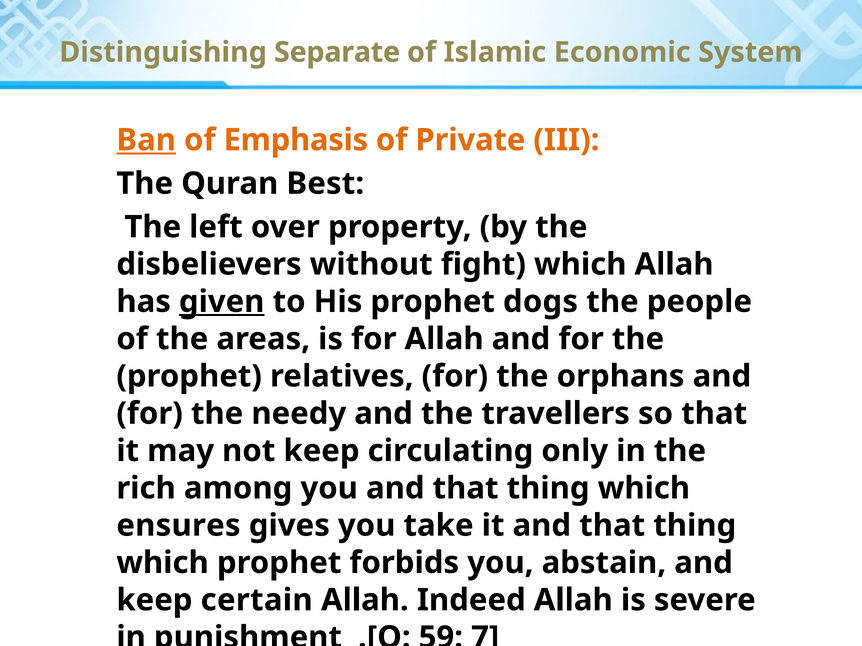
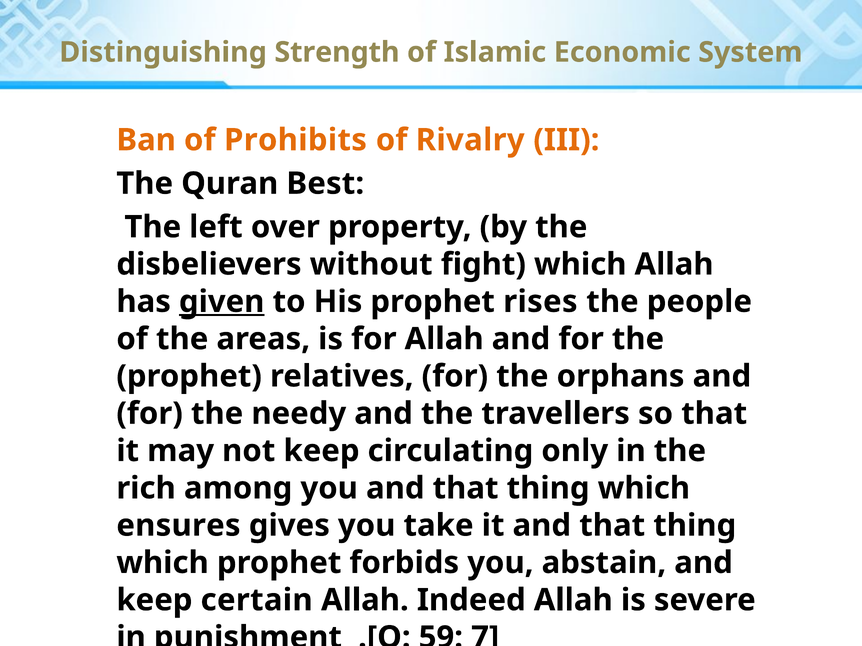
Separate: Separate -> Strength
Ban underline: present -> none
Emphasis: Emphasis -> Prohibits
Private: Private -> Rivalry
dogs: dogs -> rises
